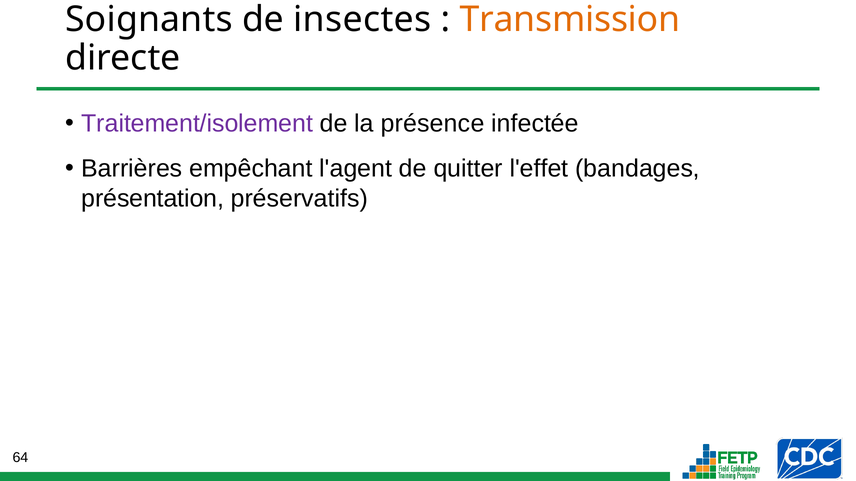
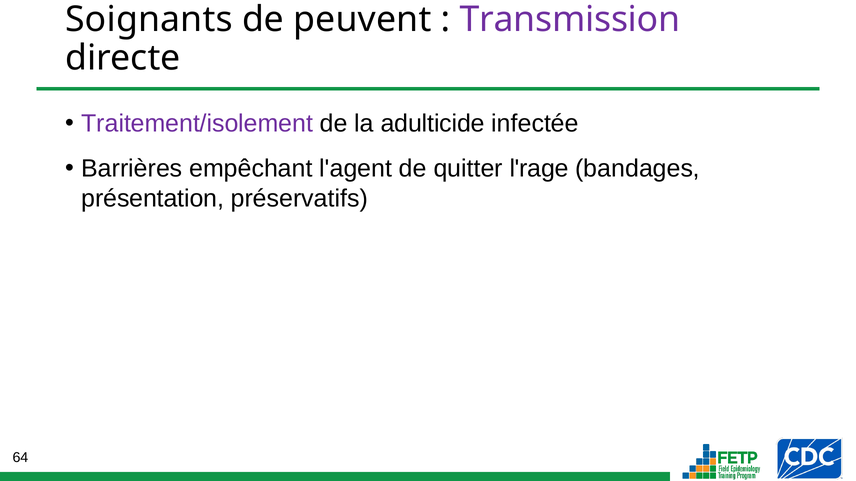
insectes: insectes -> peuvent
Transmission colour: orange -> purple
présence: présence -> adulticide
l'effet: l'effet -> l'rage
